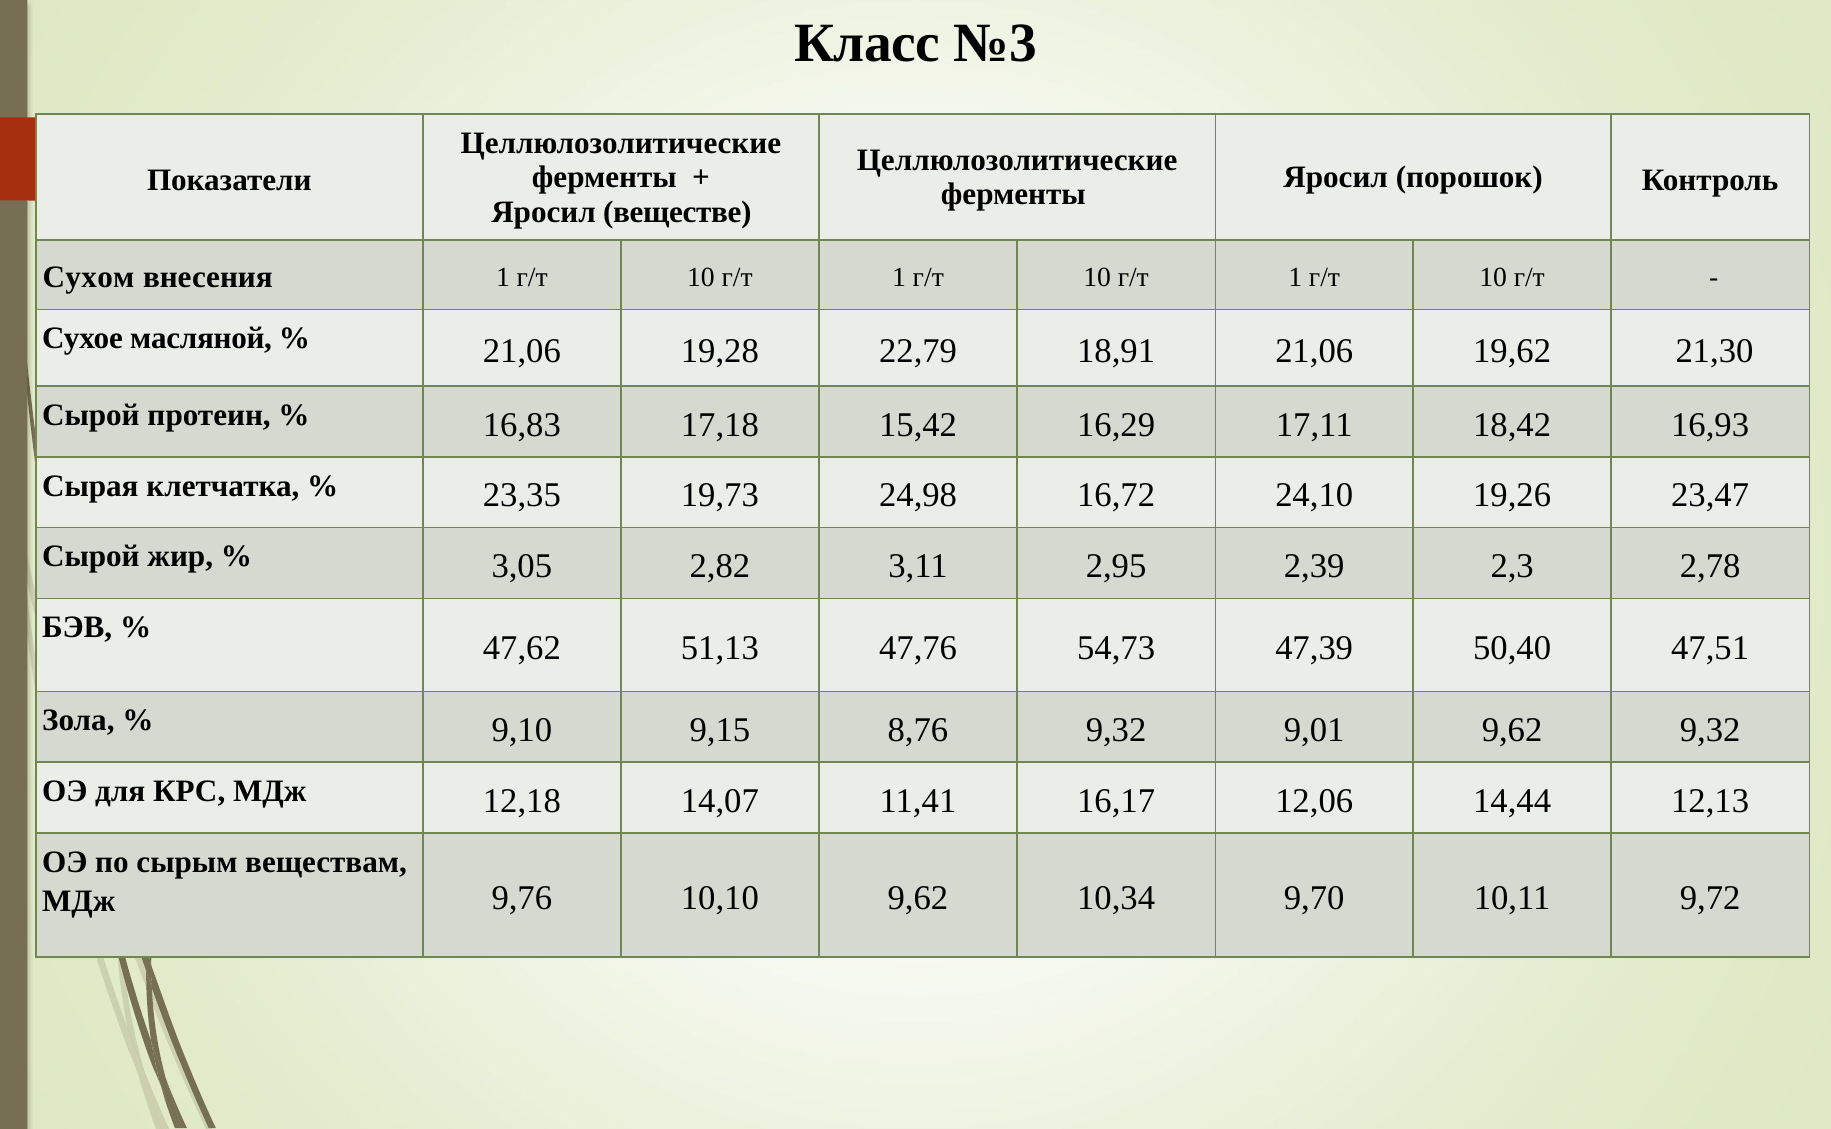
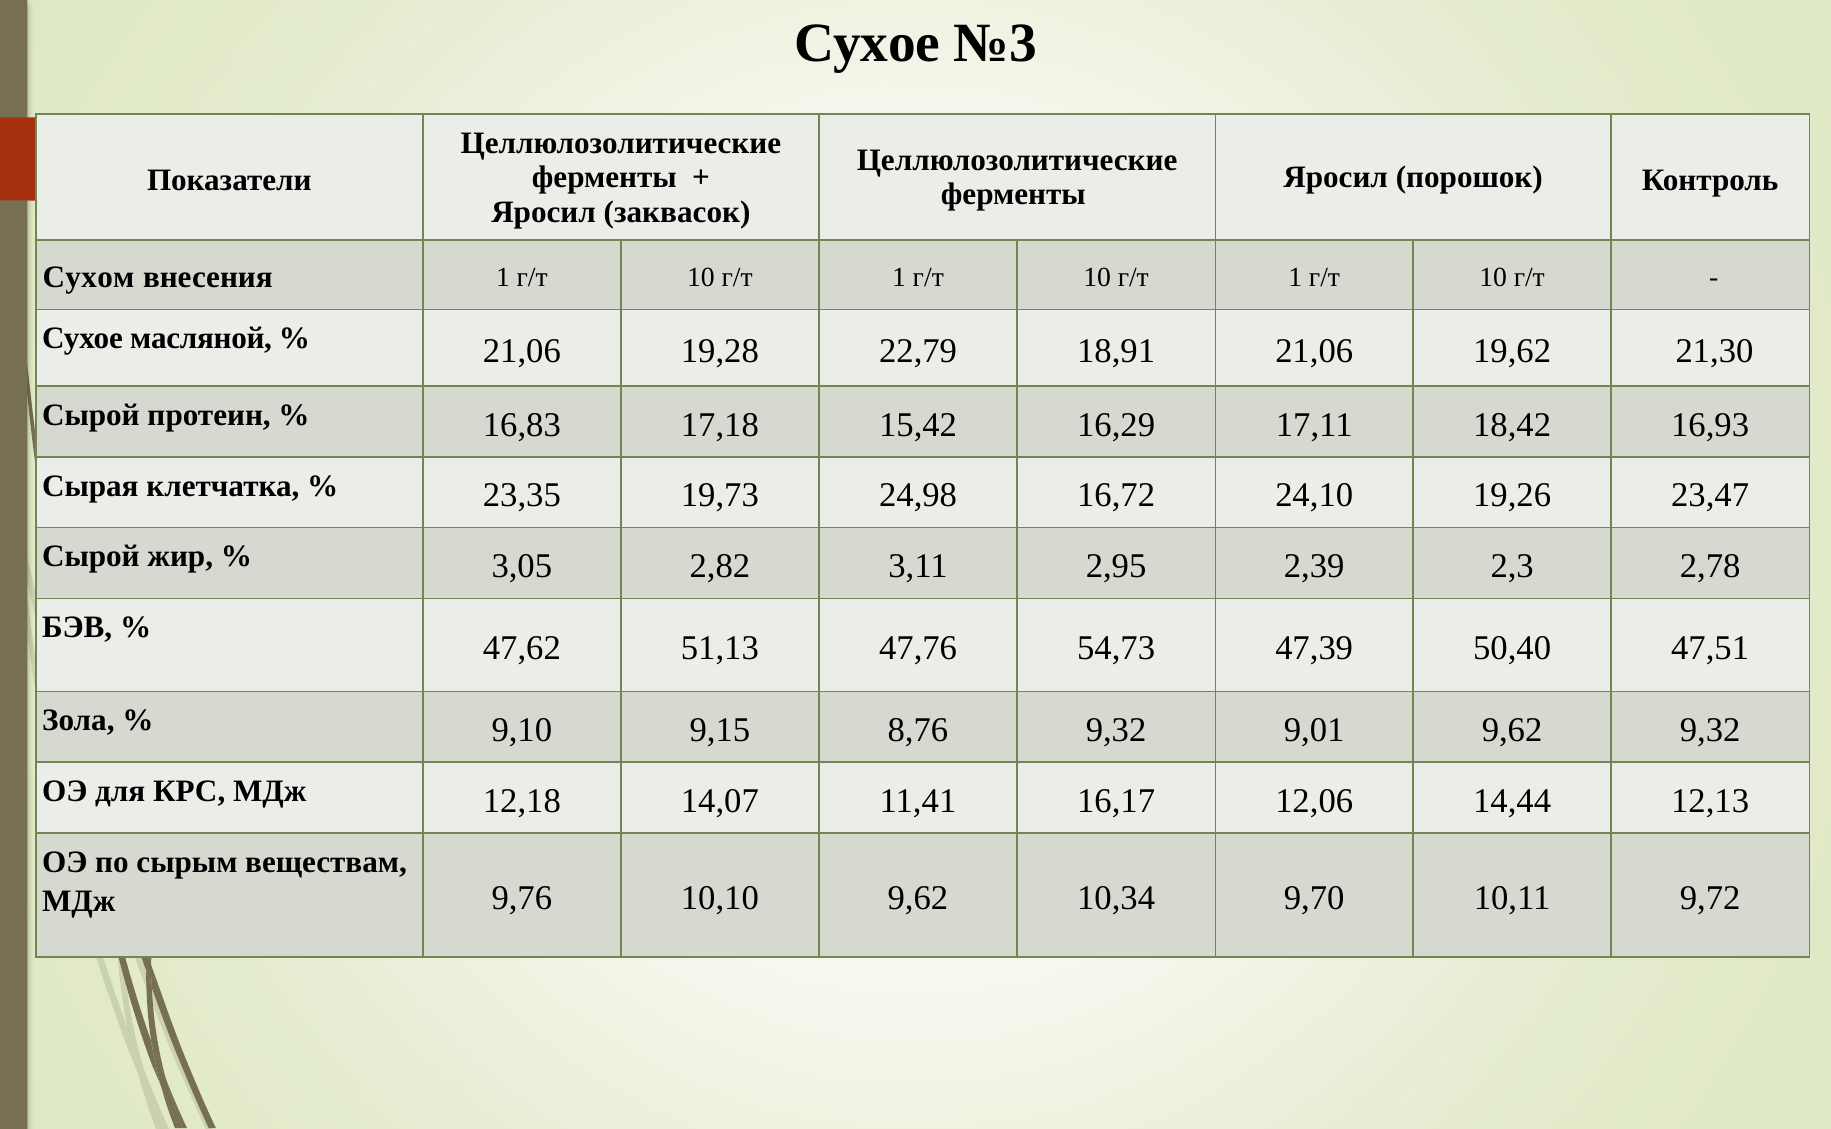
Класс at (867, 43): Класс -> Сухое
веществе: веществе -> заквасок
